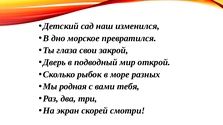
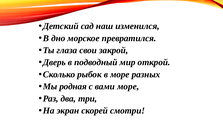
вами тебя: тебя -> море
